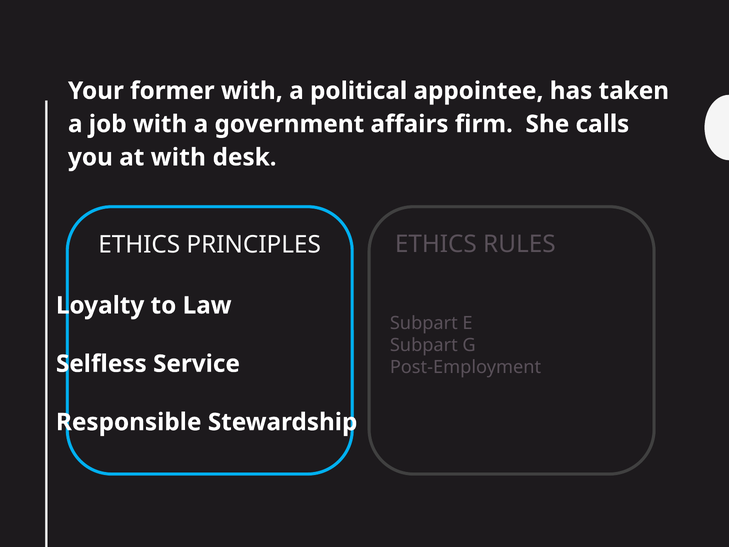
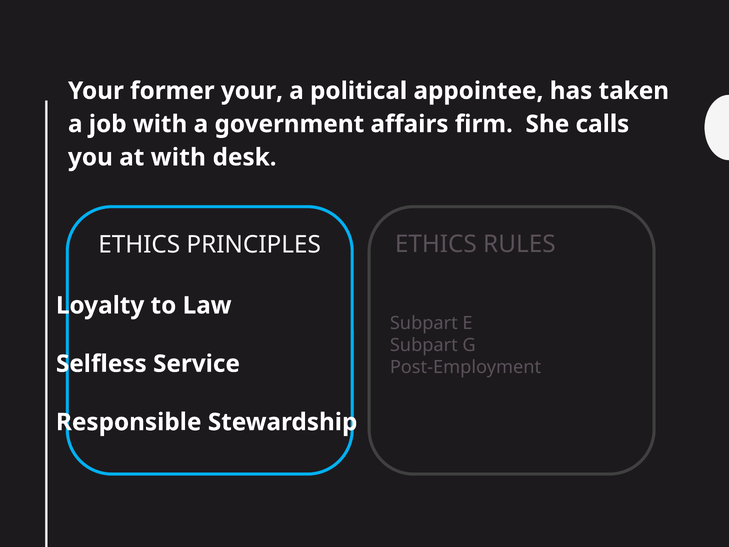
former with: with -> your
